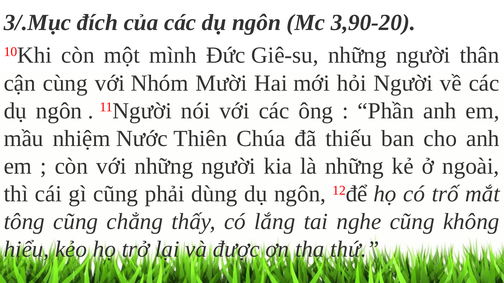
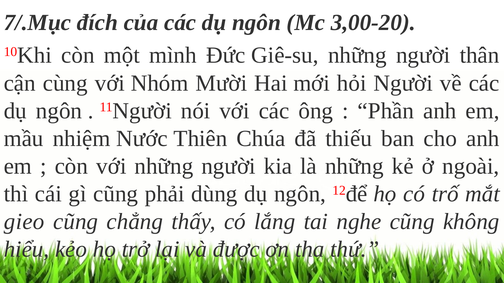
3/.Mục: 3/.Mục -> 7/.Mục
3,90-20: 3,90-20 -> 3,00-20
tông: tông -> gieo
